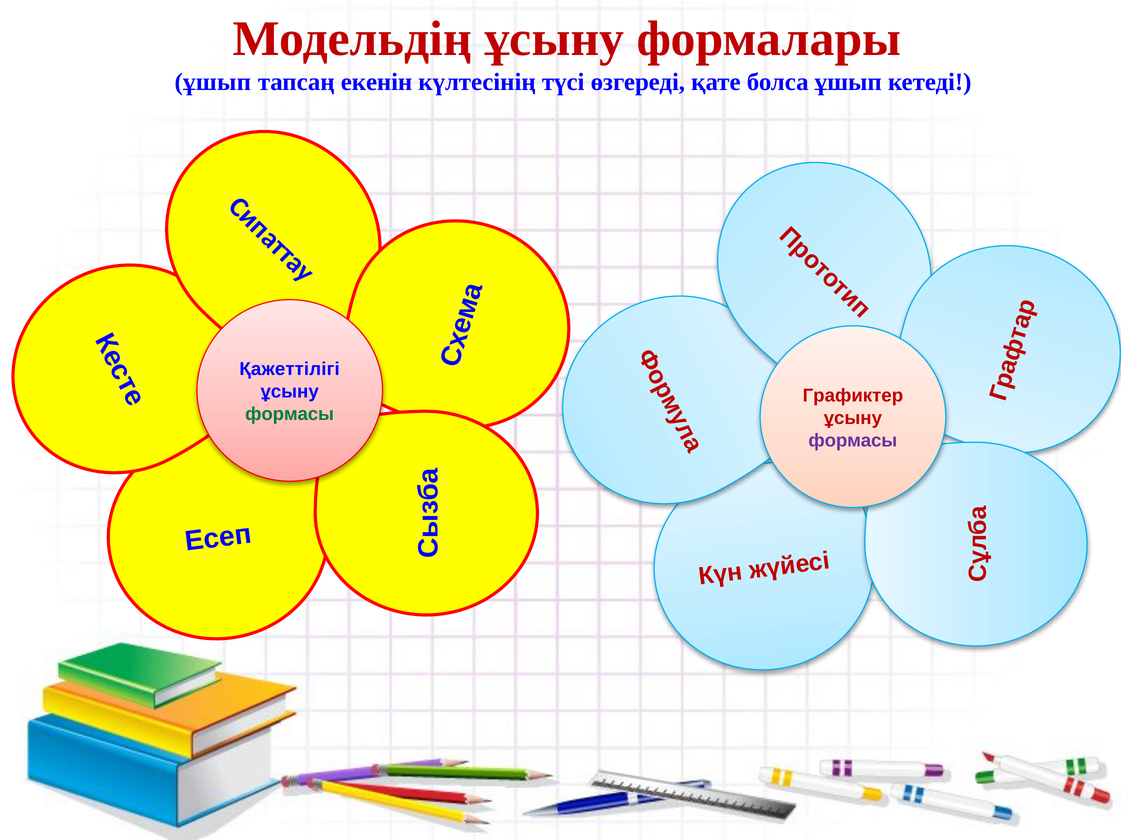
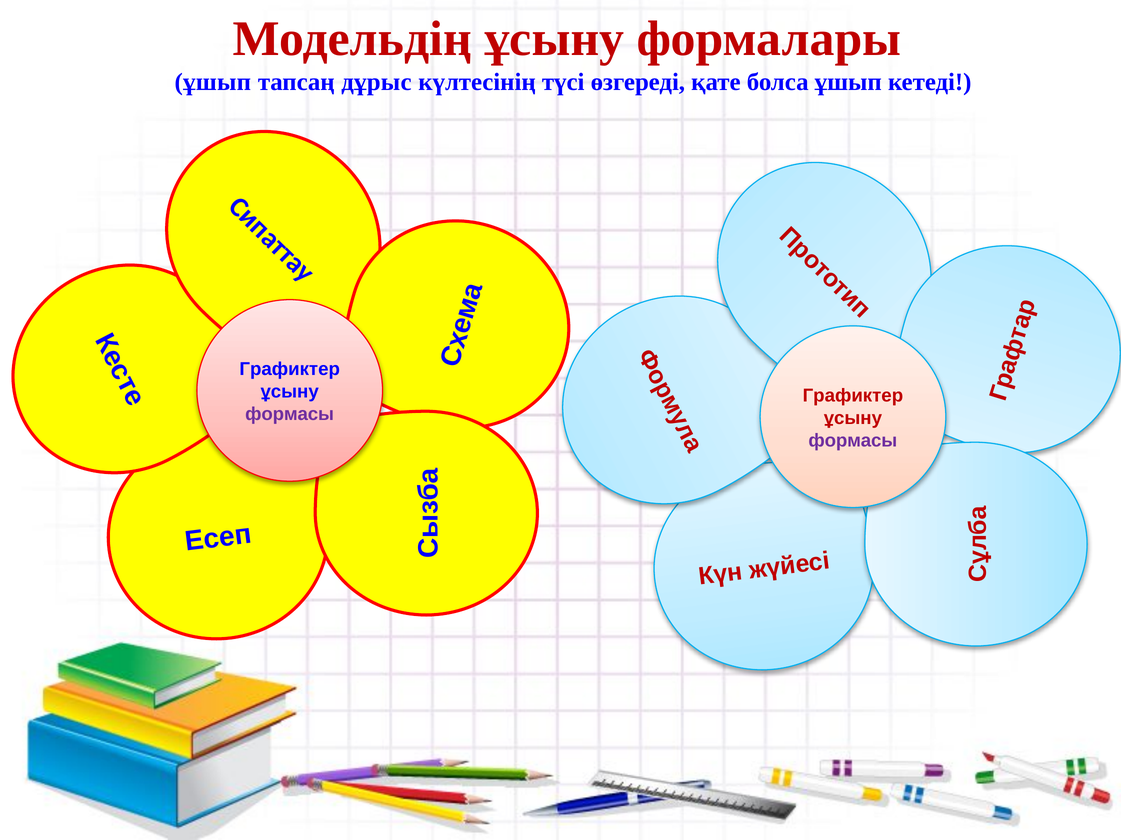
екенін: екенін -> дұрыс
Қажеттілігі at (290, 370): Қажеттілігі -> Графиктер
формасы at (290, 414) colour: green -> purple
